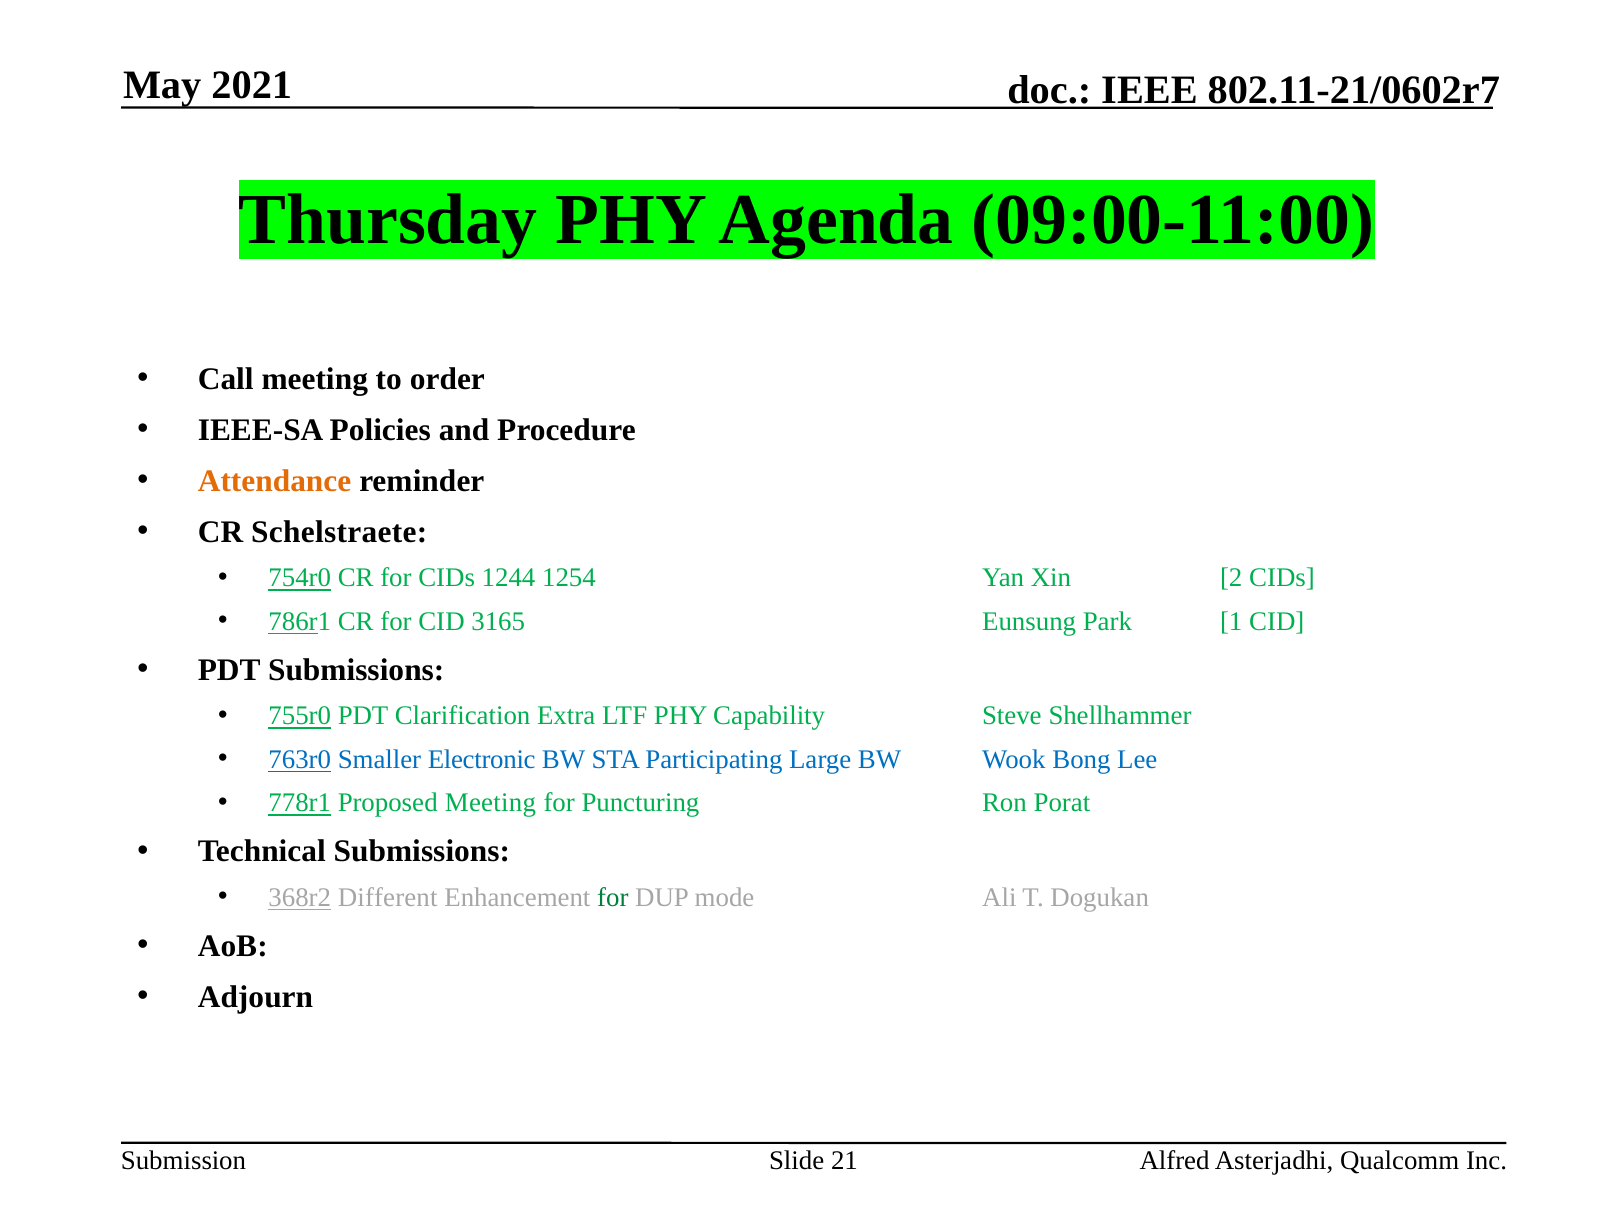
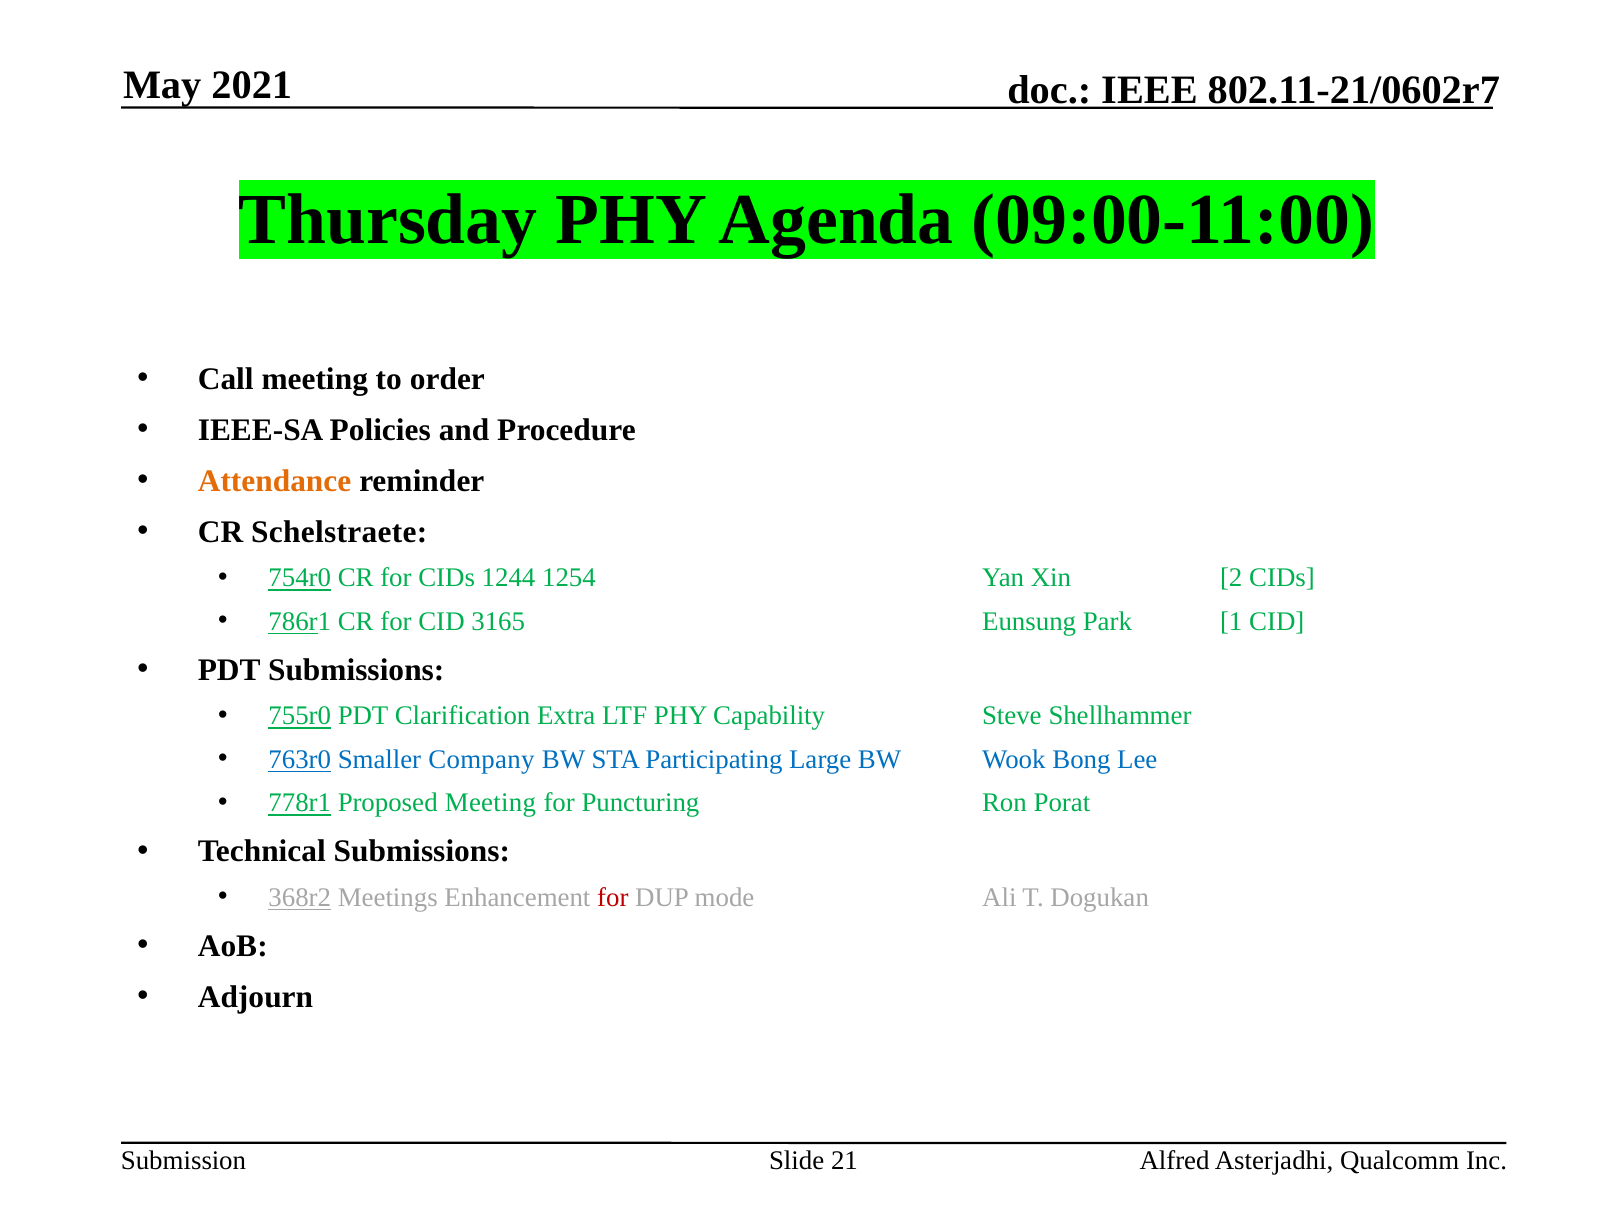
Electronic: Electronic -> Company
Different: Different -> Meetings
for at (613, 898) colour: green -> red
